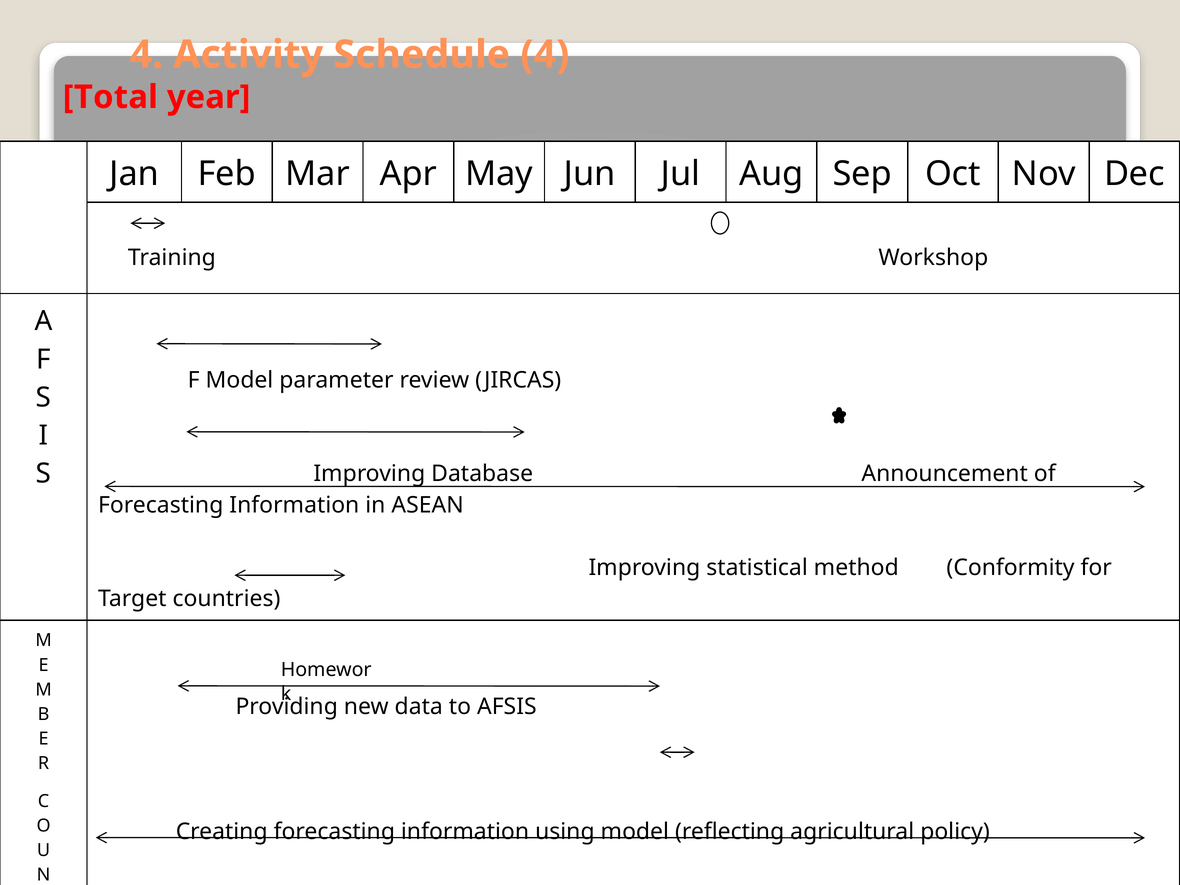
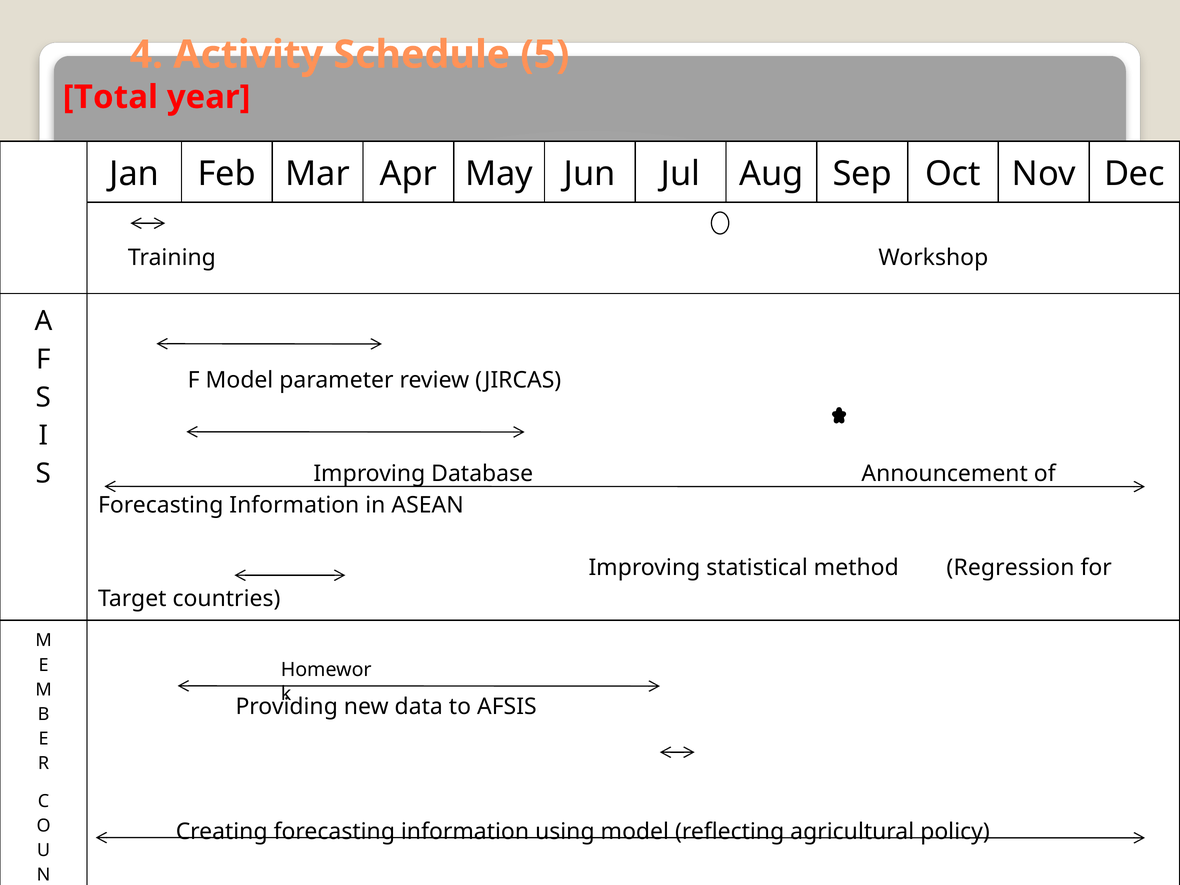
Schedule 4: 4 -> 5
Conformity: Conformity -> Regression
